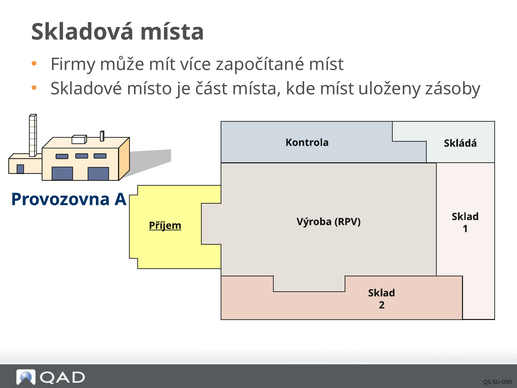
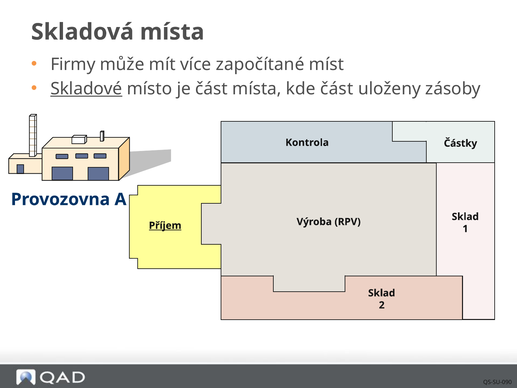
Skladové underline: none -> present
kde míst: míst -> část
Skládá: Skládá -> Částky
